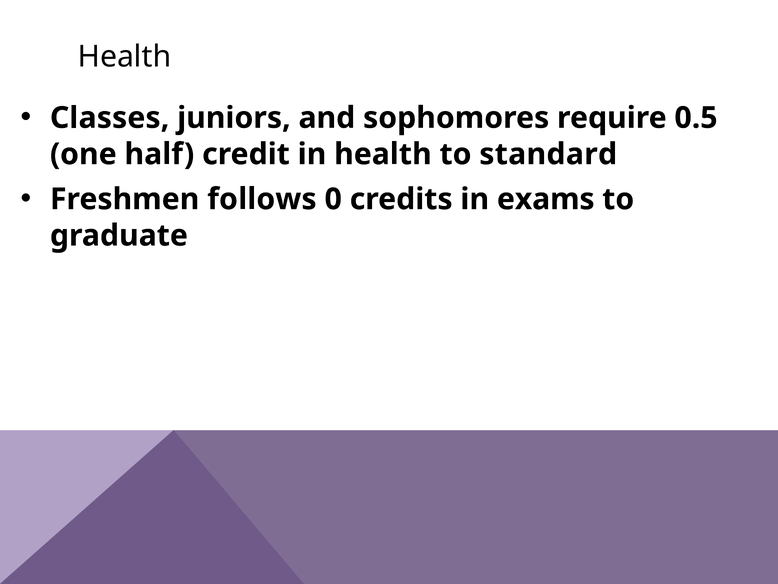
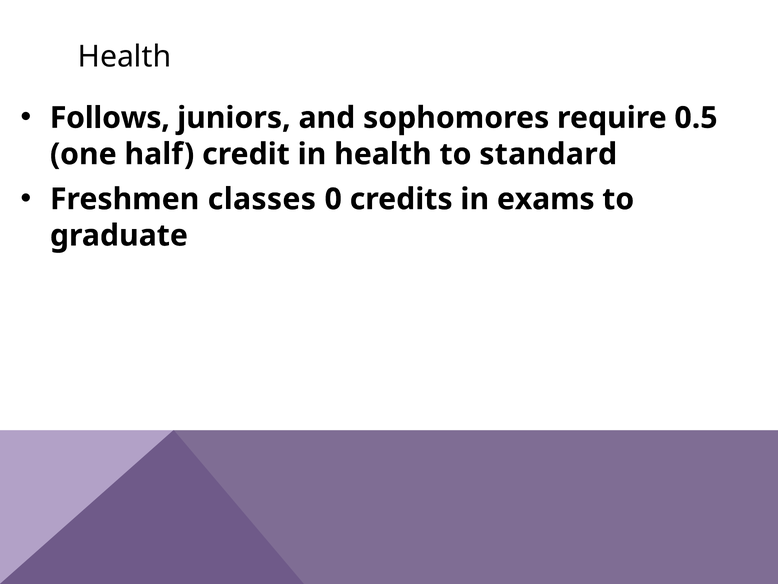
Classes: Classes -> Follows
follows: follows -> classes
